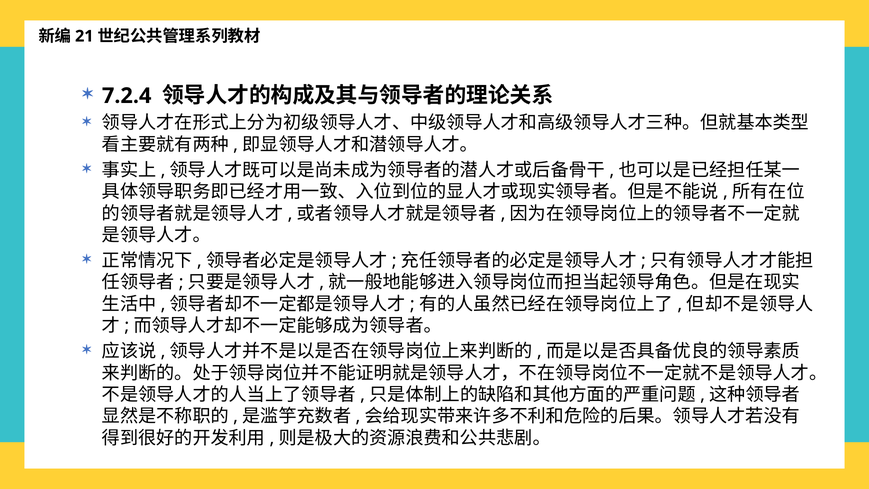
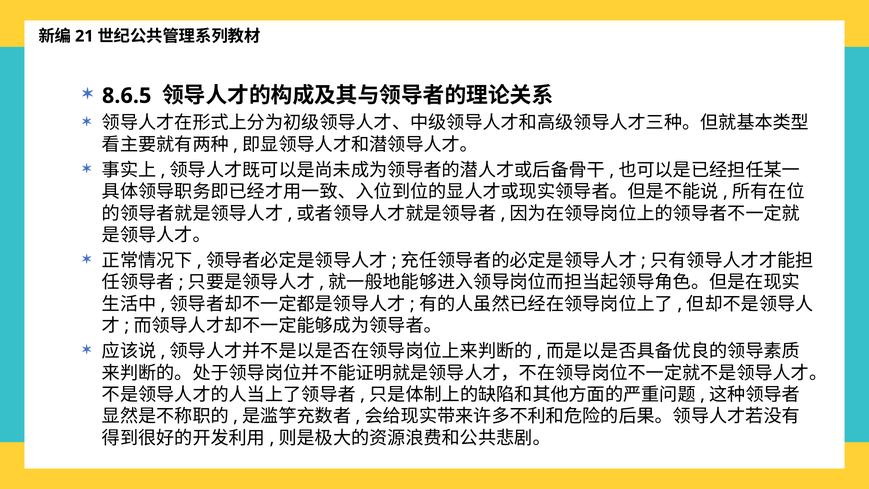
7.2.4: 7.2.4 -> 8.6.5
